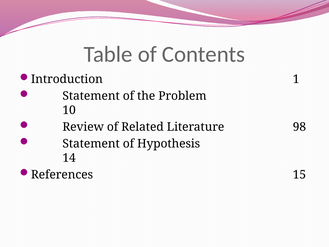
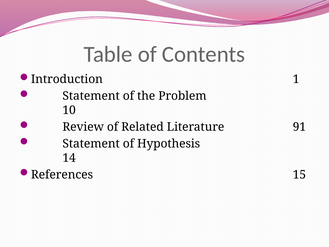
98: 98 -> 91
